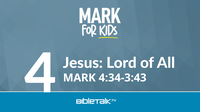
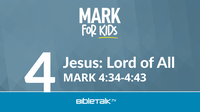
4:34-3:43: 4:34-3:43 -> 4:34-4:43
